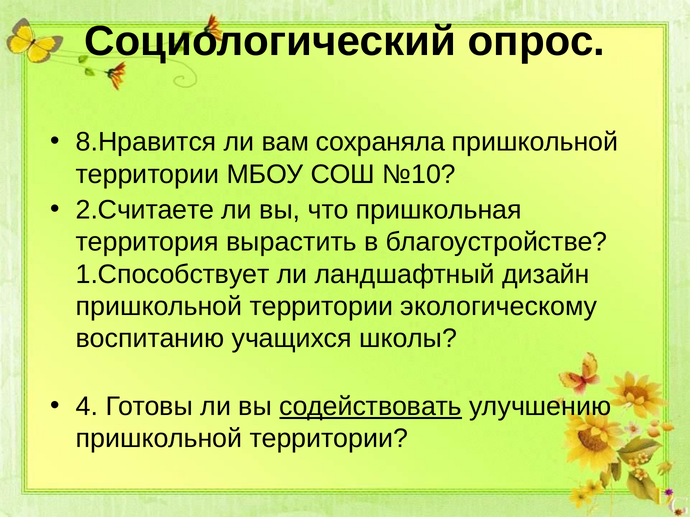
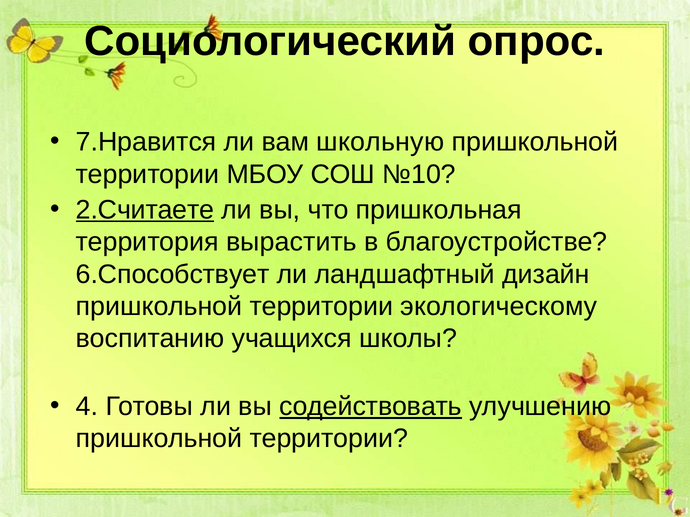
8.Нравится: 8.Нравится -> 7.Нравится
сохраняла: сохраняла -> школьную
2.Считаете underline: none -> present
1.Способствует: 1.Способствует -> 6.Способствует
